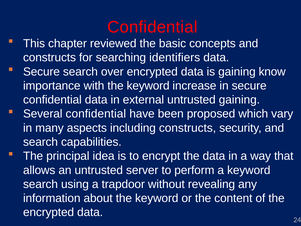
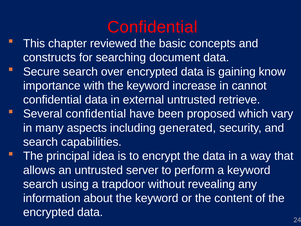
identifiers: identifiers -> document
in secure: secure -> cannot
untrusted gaining: gaining -> retrieve
including constructs: constructs -> generated
